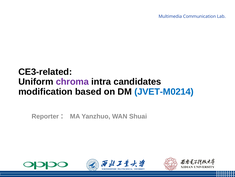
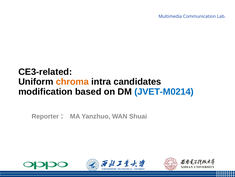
chroma colour: purple -> orange
